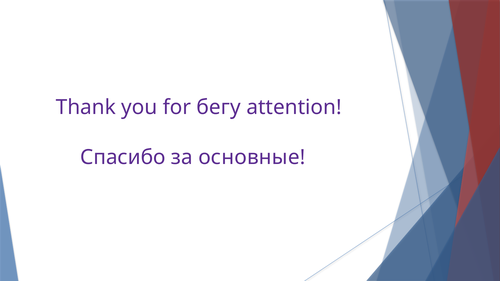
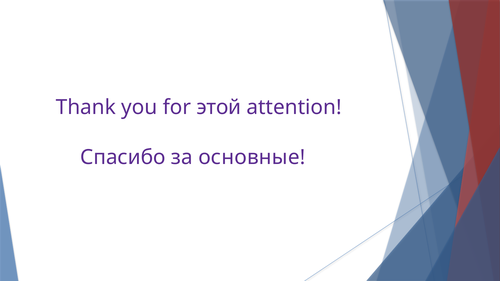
бегу: бегу -> этой
